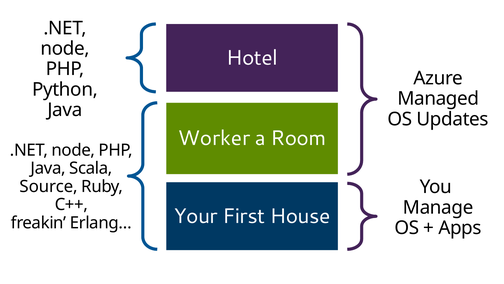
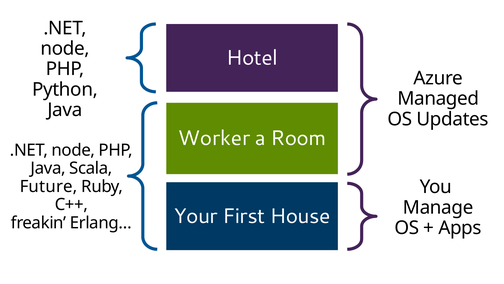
Source: Source -> Future
